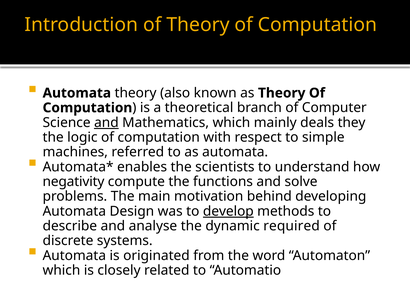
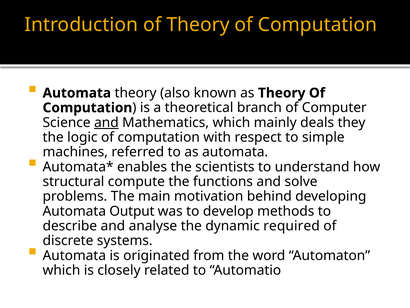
negativity: negativity -> structural
Design: Design -> Output
develop underline: present -> none
